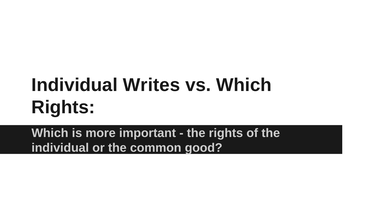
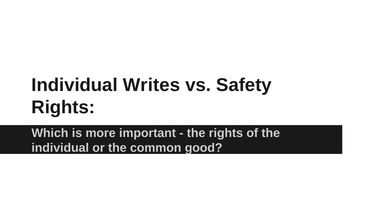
vs Which: Which -> Safety
